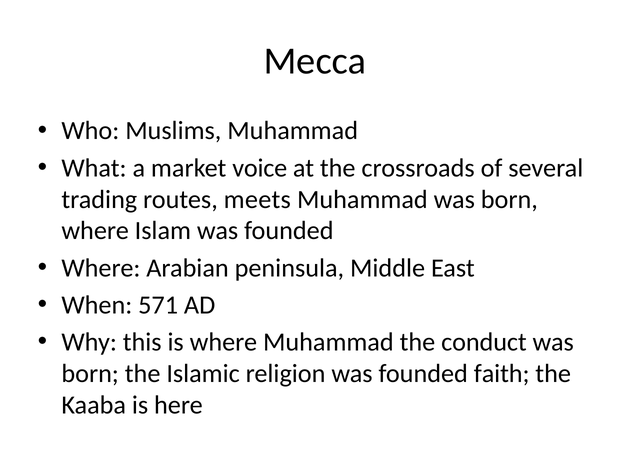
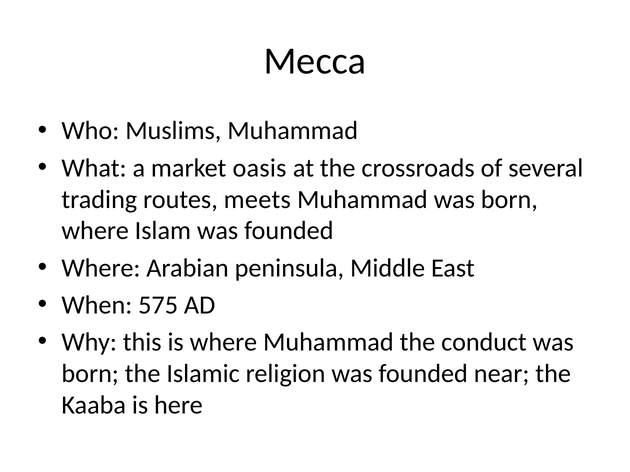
voice: voice -> oasis
571: 571 -> 575
faith: faith -> near
